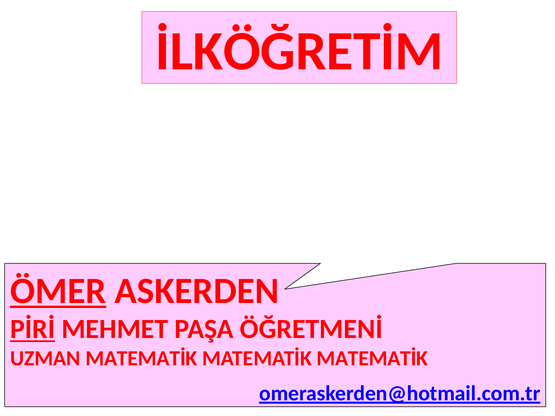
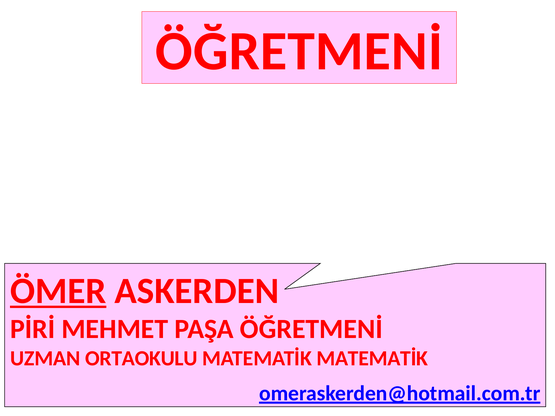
İLKÖĞRETİM at (299, 51): İLKÖĞRETİM -> ÖĞRETMENİ
PİRİ underline: present -> none
UZMAN MATEMATİK: MATEMATİK -> ORTAOKULU
